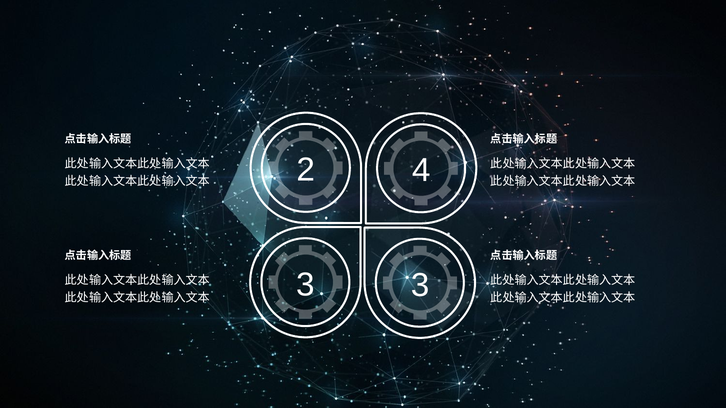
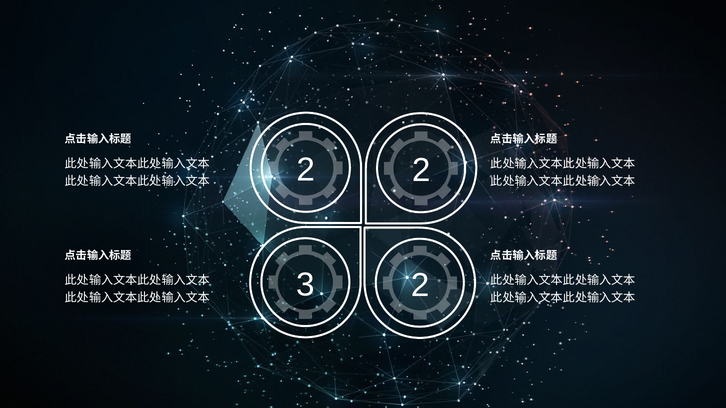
2 4: 4 -> 2
3 3: 3 -> 2
